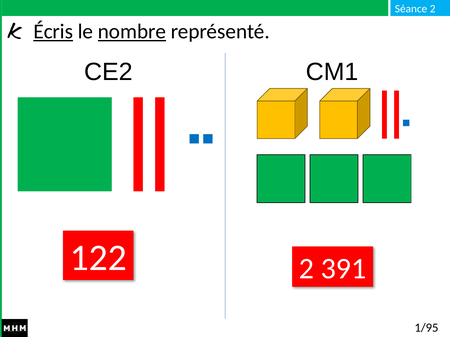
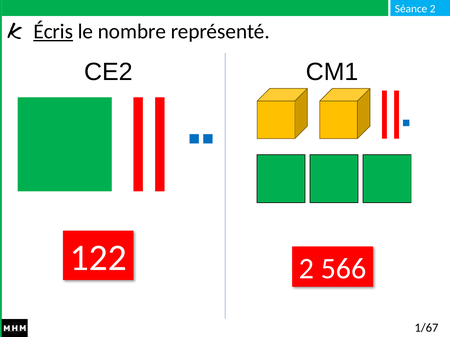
nombre underline: present -> none
391: 391 -> 566
1/95: 1/95 -> 1/67
